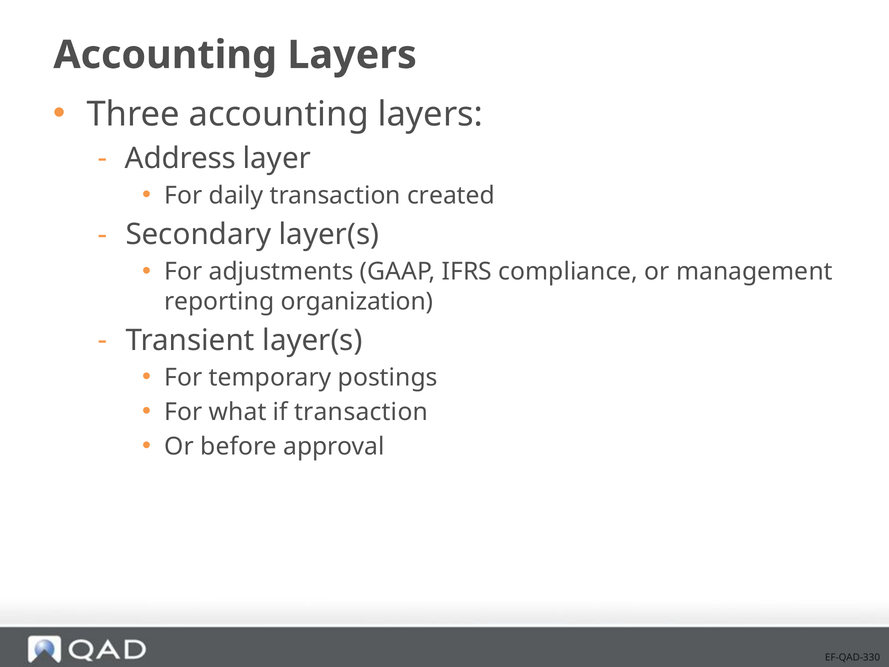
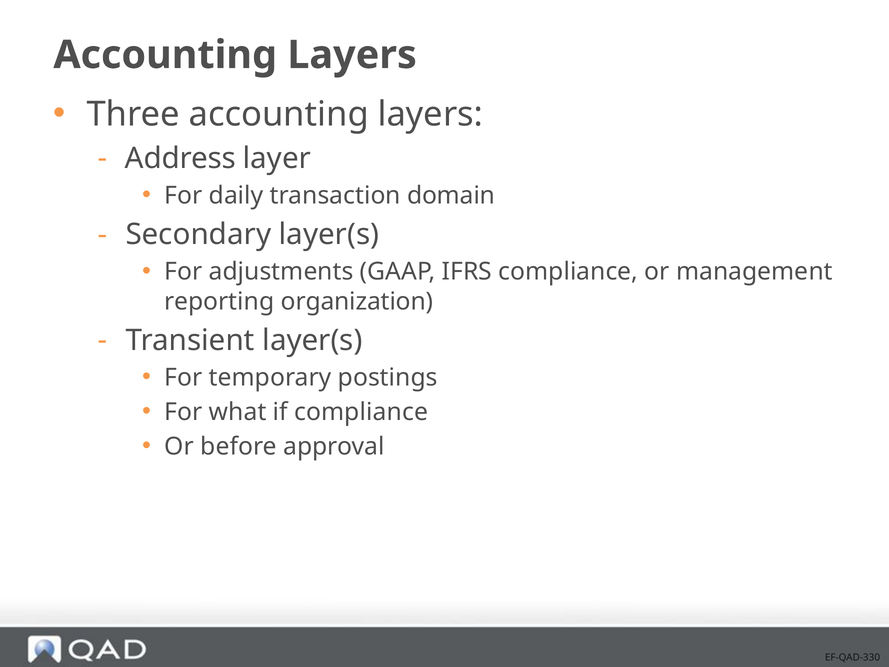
created: created -> domain
if transaction: transaction -> compliance
